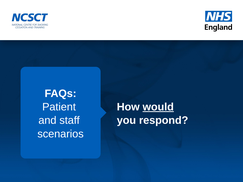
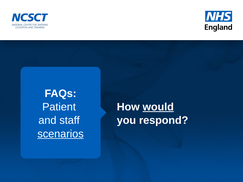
scenarios underline: none -> present
